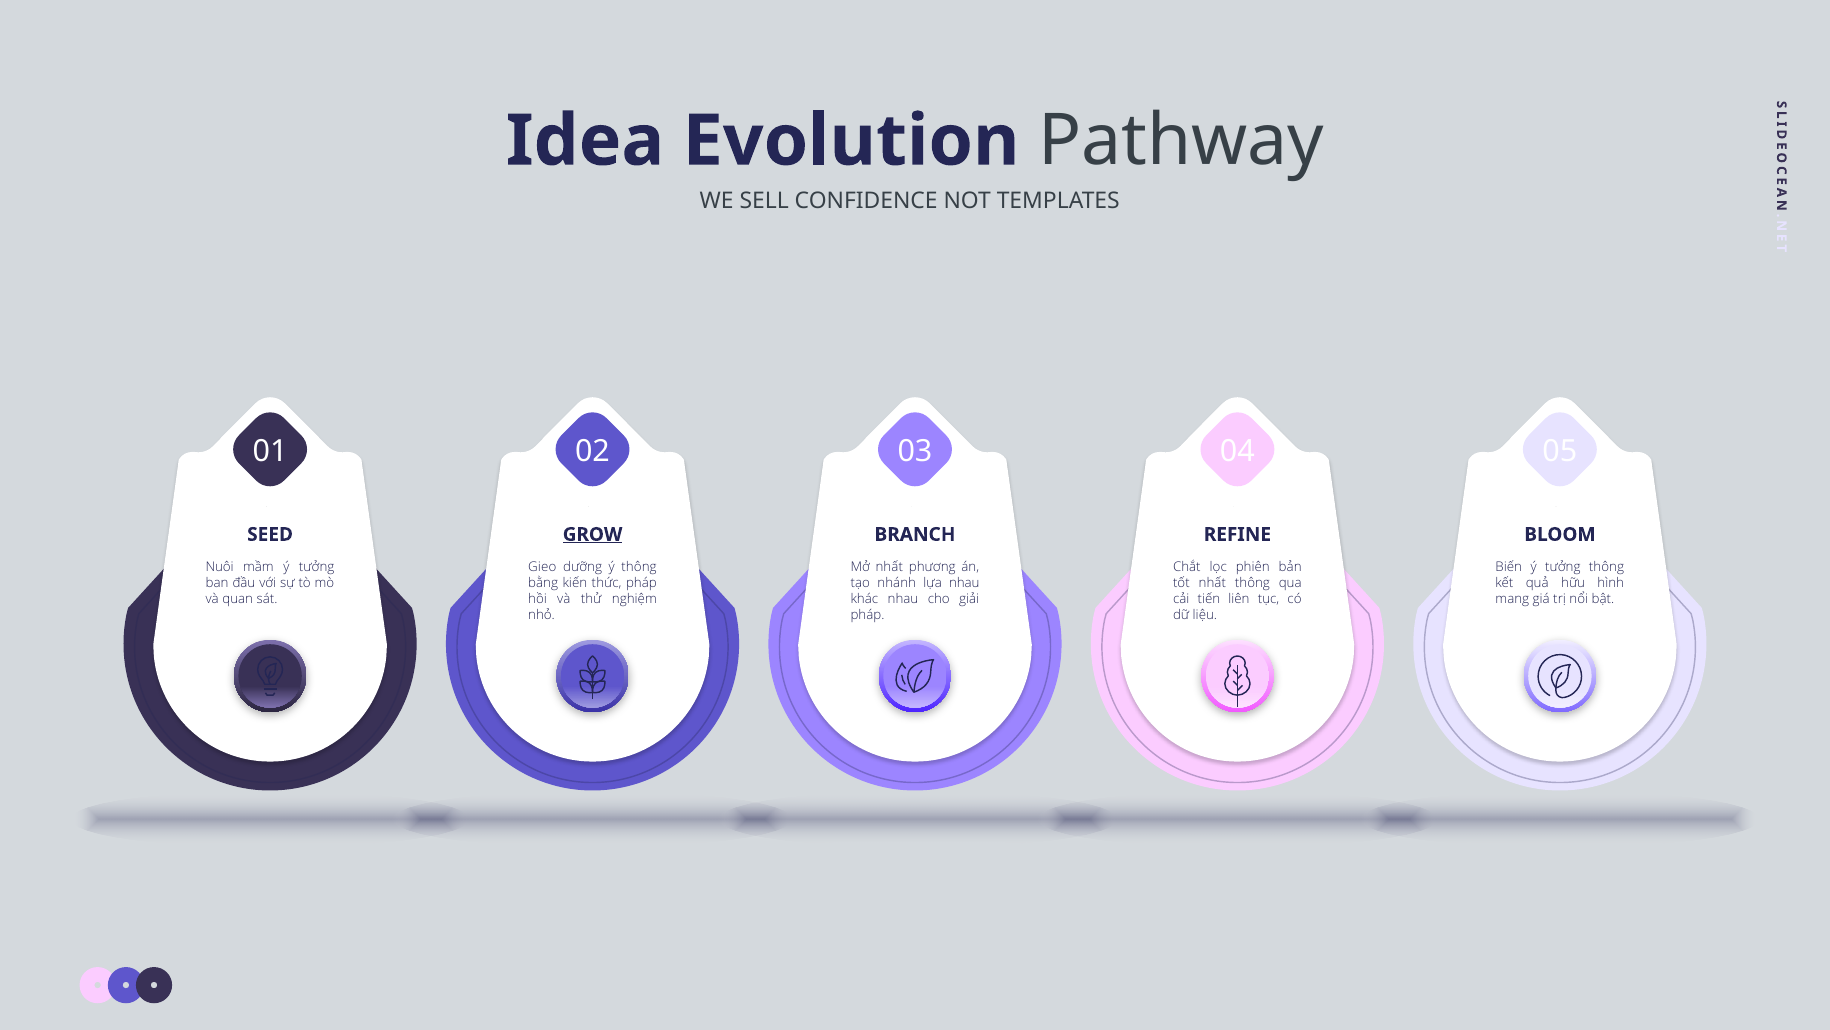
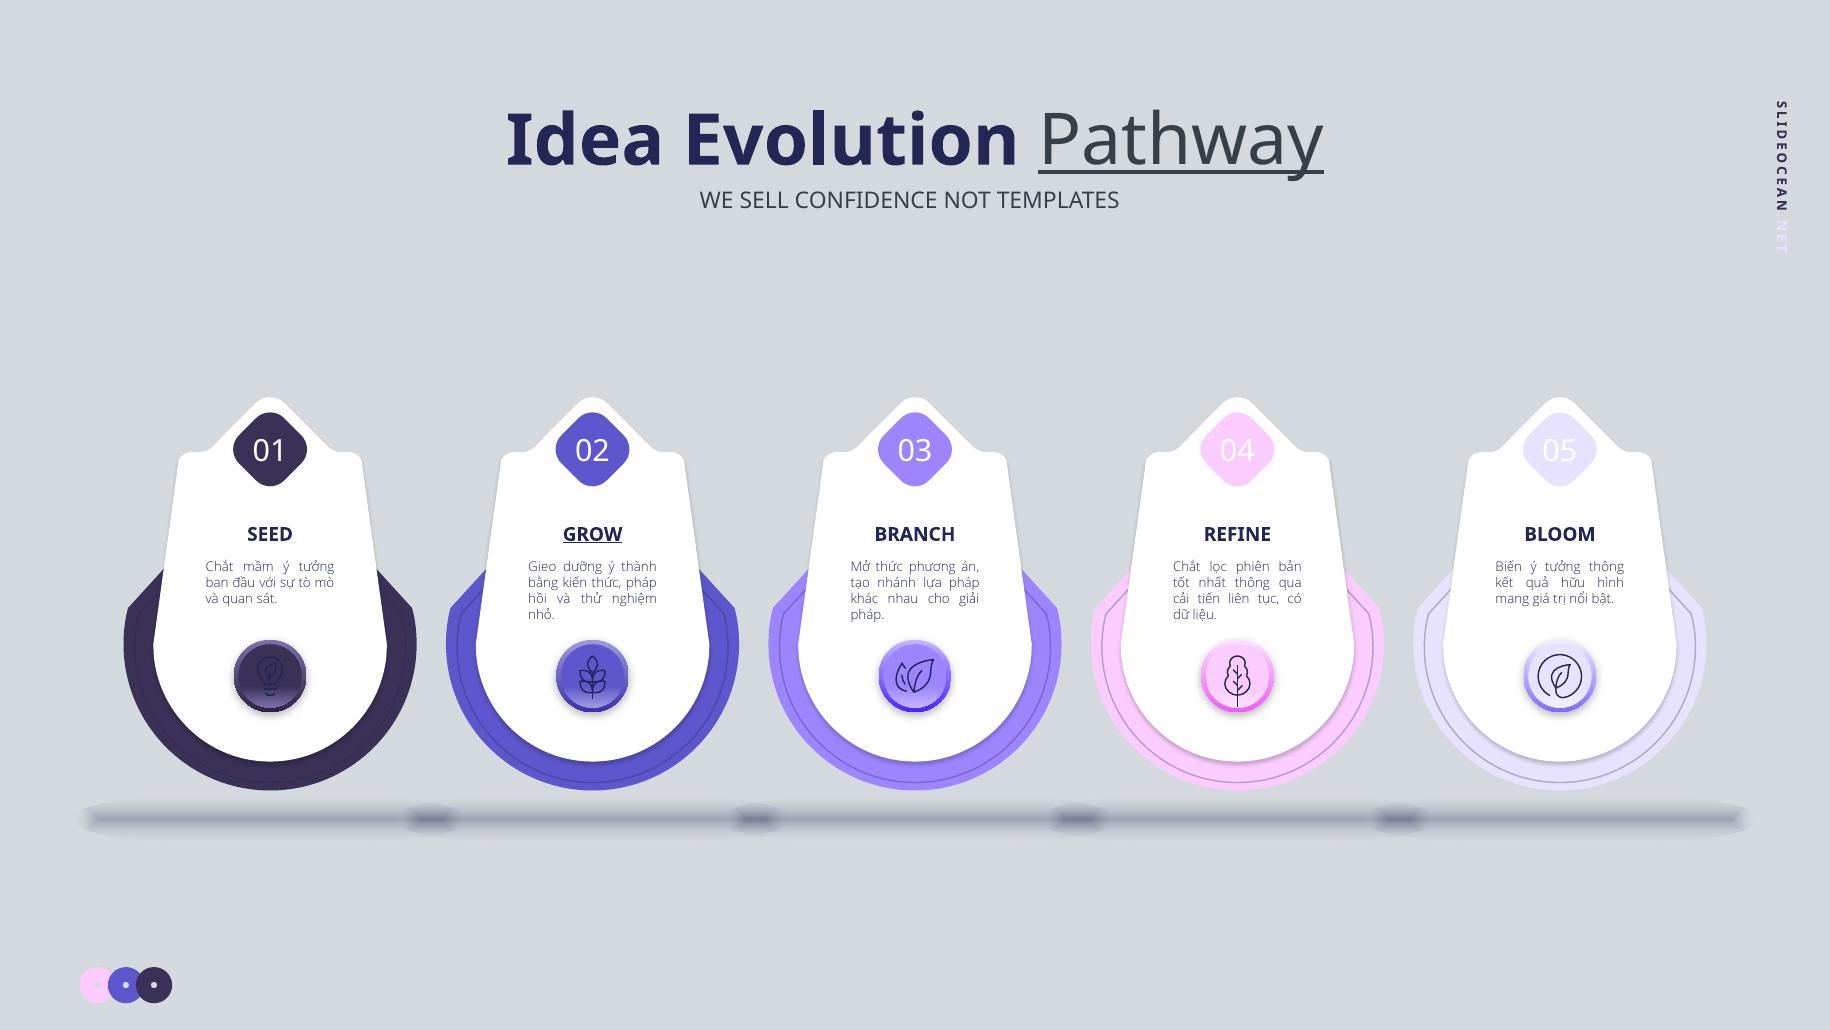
Pathway underline: none -> present
Nuôi at (220, 566): Nuôi -> Chắt
ý thông: thông -> thành
Mở nhất: nhất -> thức
lựa nhau: nhau -> pháp
